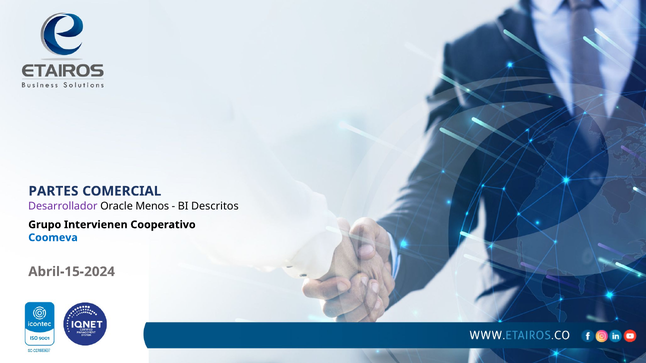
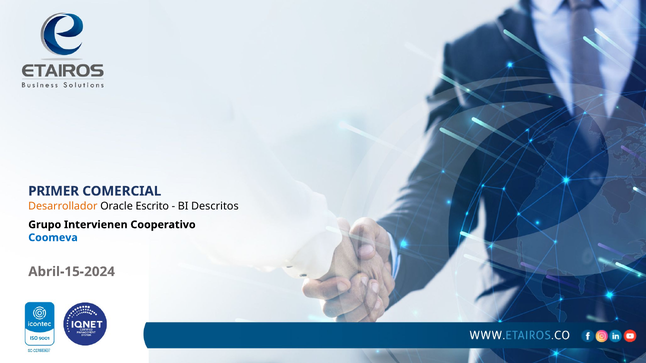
PARTES: PARTES -> PRIMER
Desarrollador colour: purple -> orange
Menos: Menos -> Escrito
